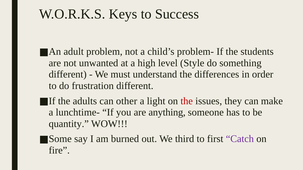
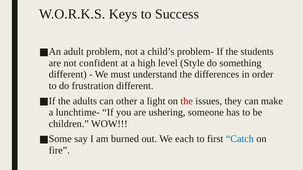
unwanted: unwanted -> confident
anything: anything -> ushering
quantity: quantity -> children
third: third -> each
Catch colour: purple -> blue
